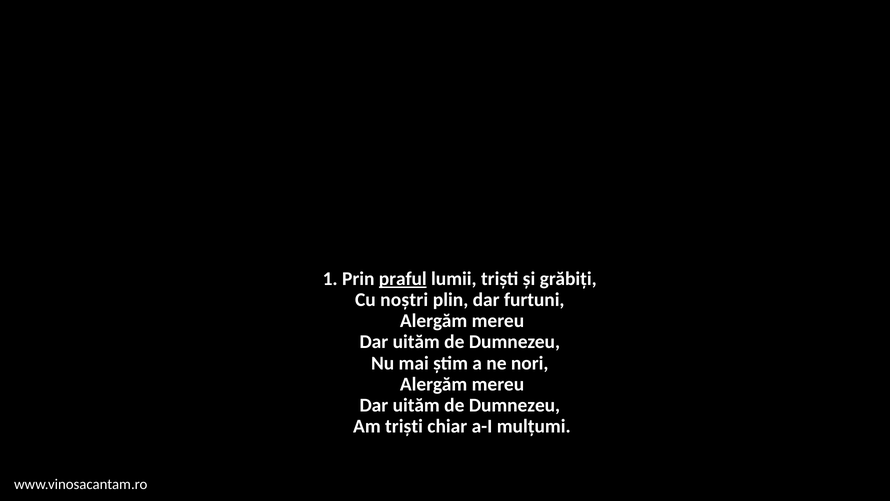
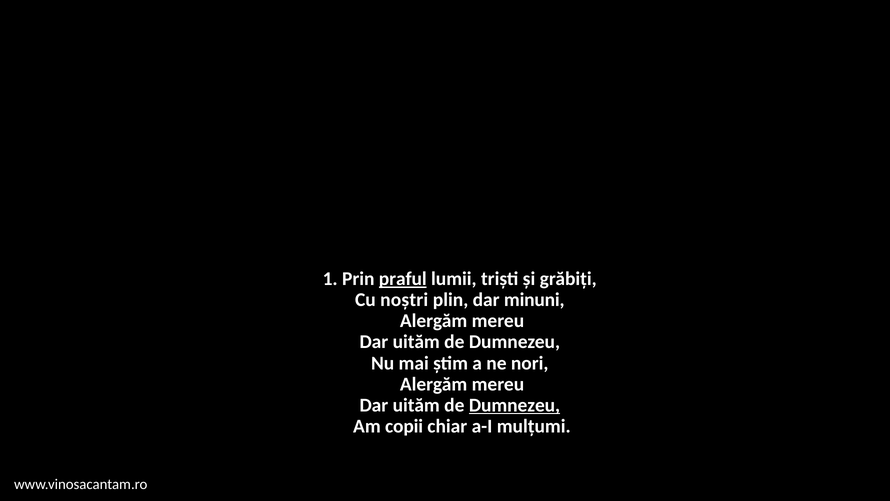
furtuni: furtuni -> minuni
Dumnezeu at (514, 405) underline: none -> present
Am triști: triști -> copii
